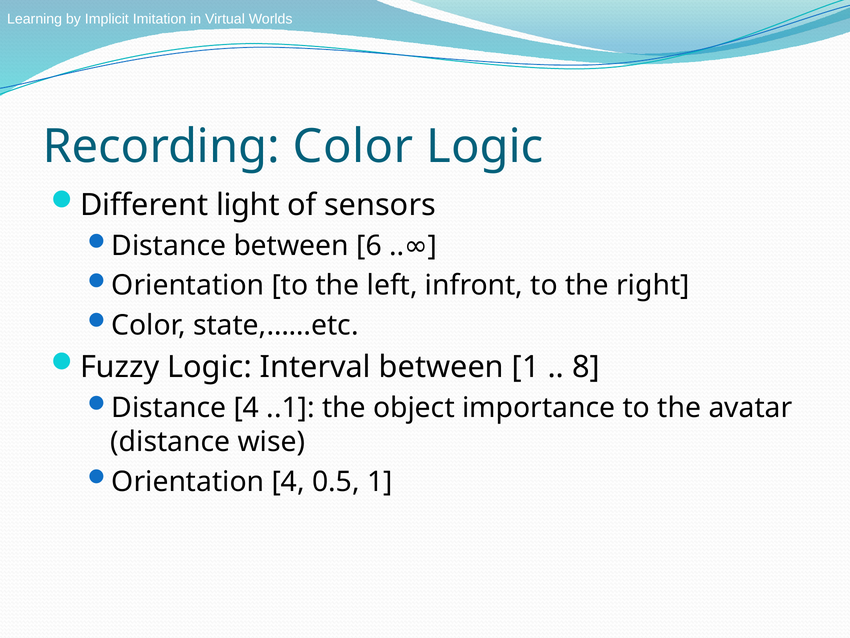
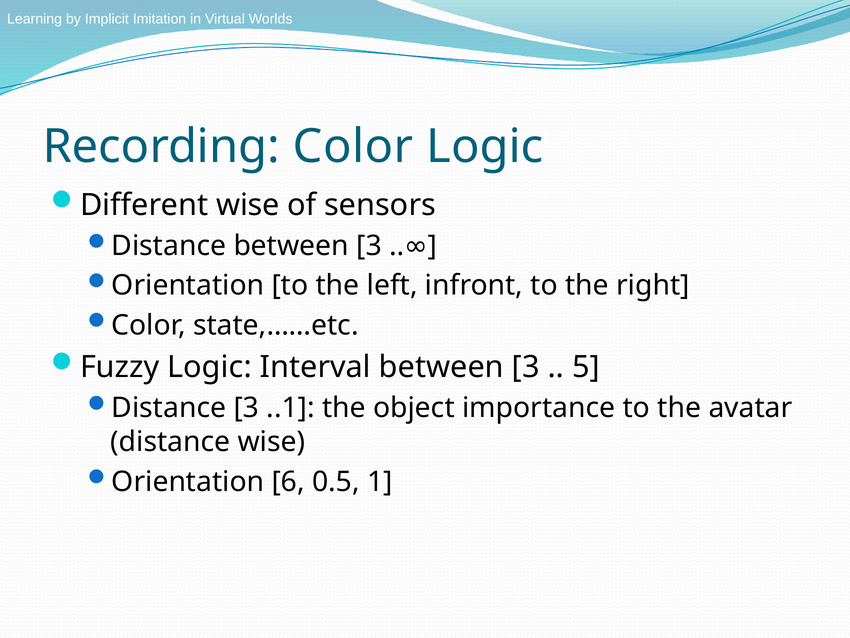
Different light: light -> wise
Distance between 6: 6 -> 3
Interval between 1: 1 -> 3
8: 8 -> 5
Distance 4: 4 -> 3
Orientation 4: 4 -> 6
